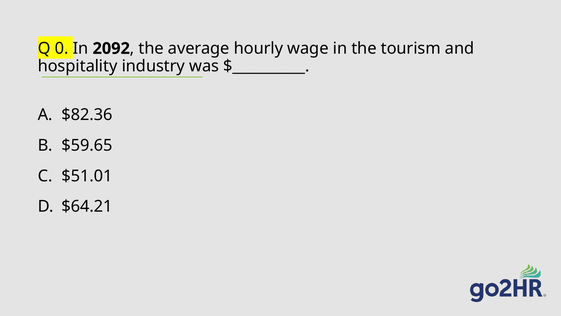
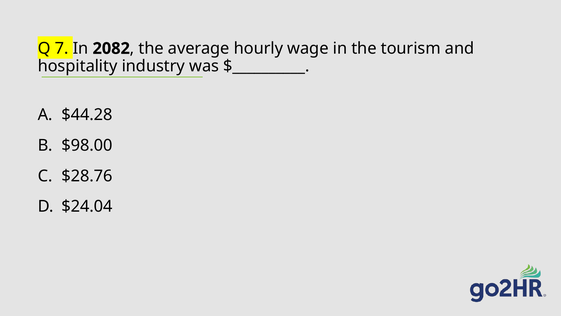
0: 0 -> 7
2092: 2092 -> 2082
$82.36: $82.36 -> $44.28
$59.65: $59.65 -> $98.00
$51.01: $51.01 -> $28.76
$64.21: $64.21 -> $24.04
